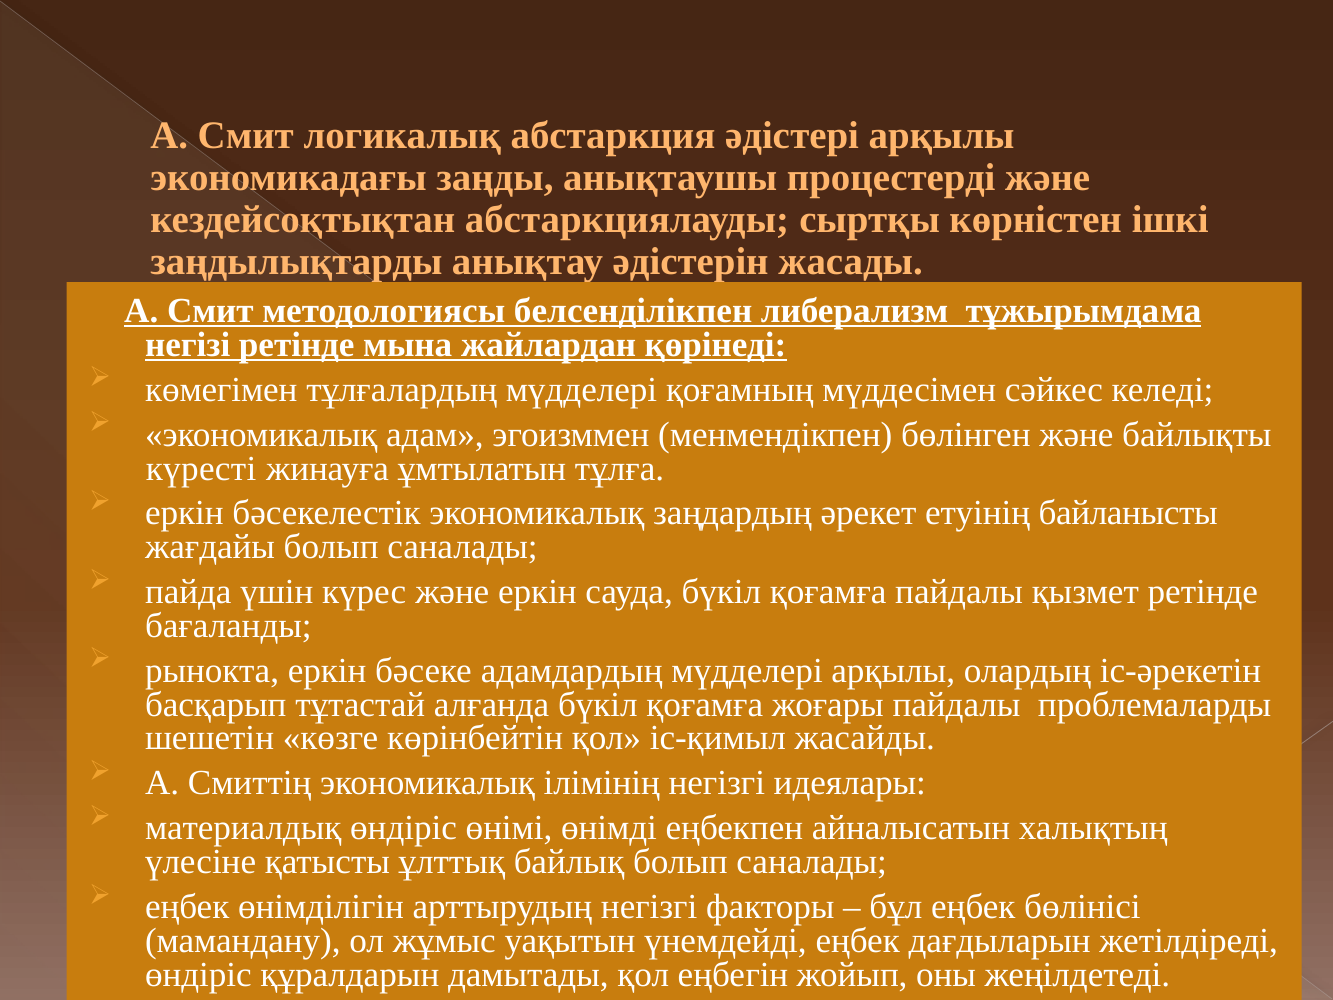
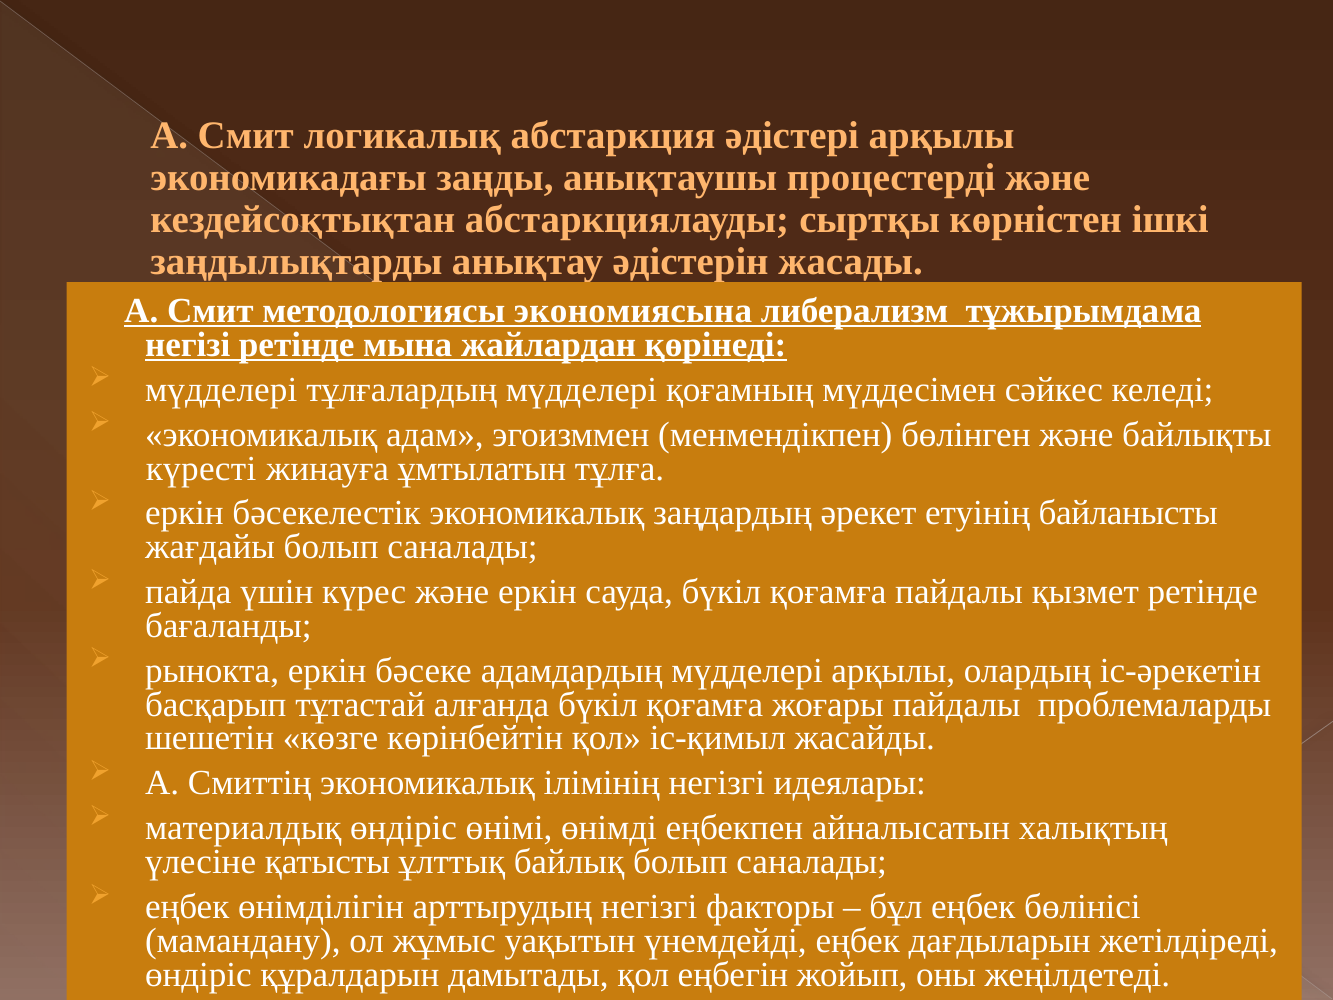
белсенділікпен: белсенділікпен -> экономиясына
көмегімен at (221, 390): көмегімен -> мүдделері
